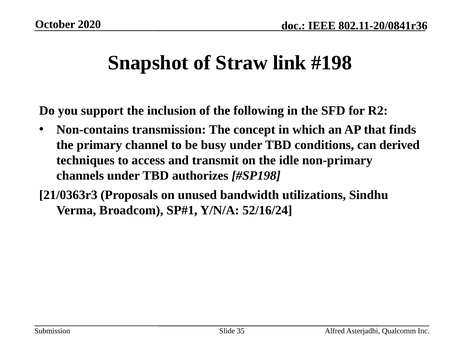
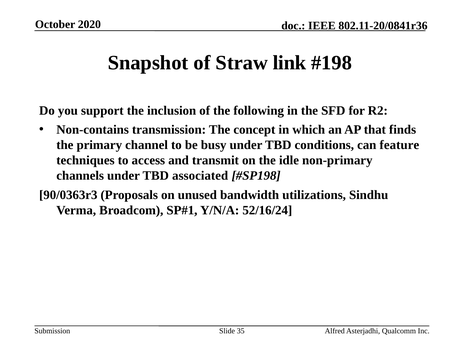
derived: derived -> feature
authorizes: authorizes -> associated
21/0363r3: 21/0363r3 -> 90/0363r3
